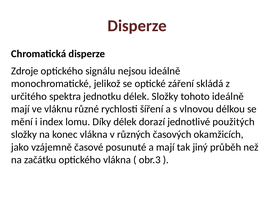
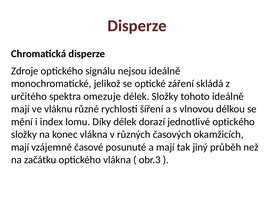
jednotku: jednotku -> omezuje
jednotlivé použitých: použitých -> optického
jako at (20, 147): jako -> mají
